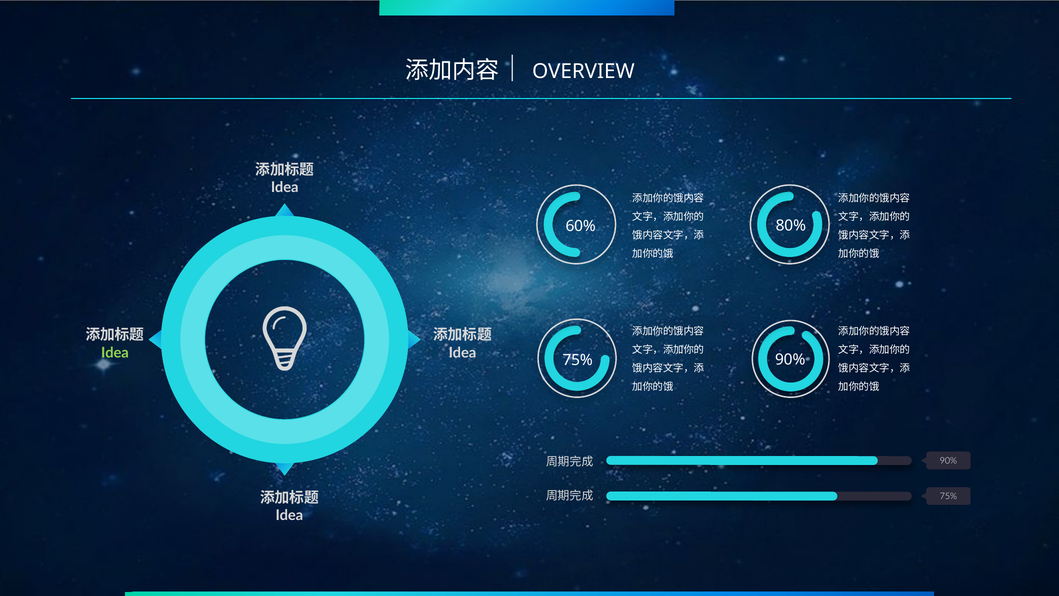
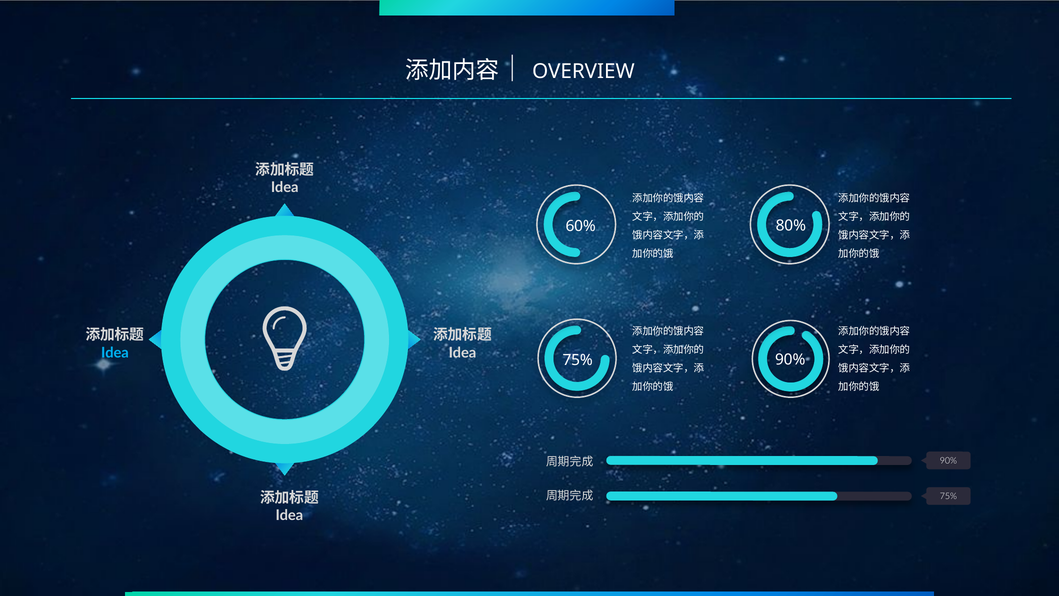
Idea at (115, 352) colour: light green -> light blue
